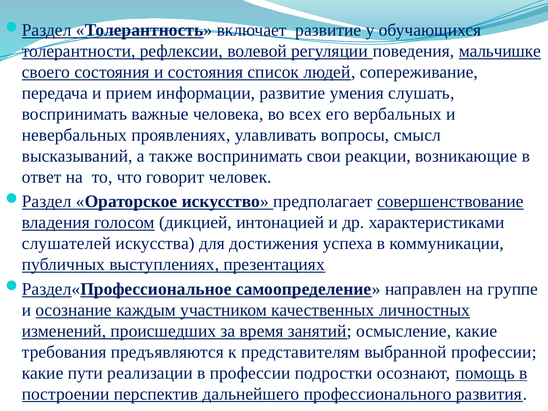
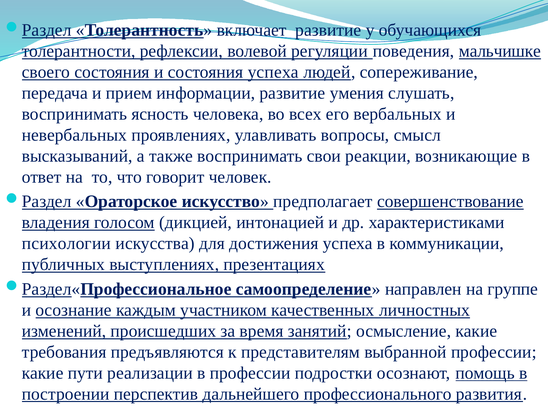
состояния список: список -> успеха
важные: важные -> ясность
слушателей: слушателей -> психологии
